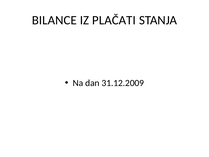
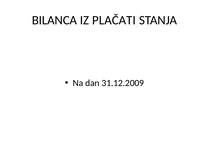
BILANCE: BILANCE -> BILANCA
